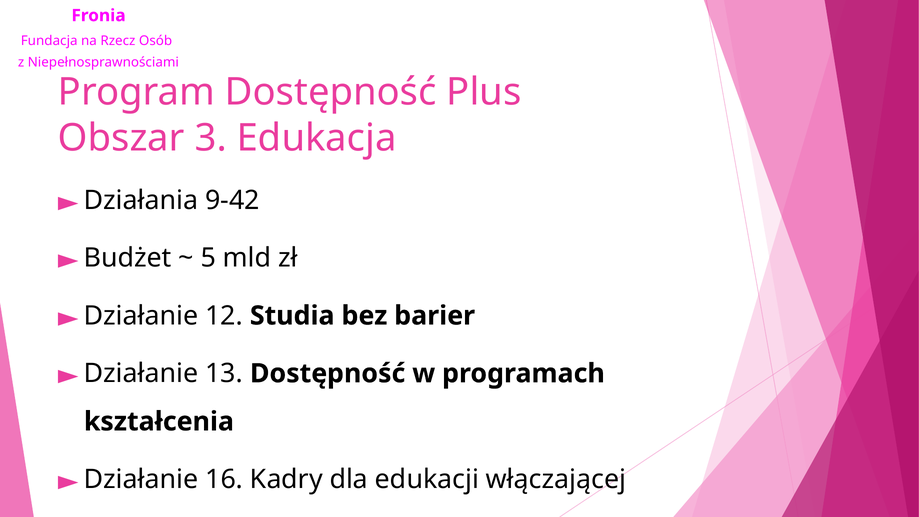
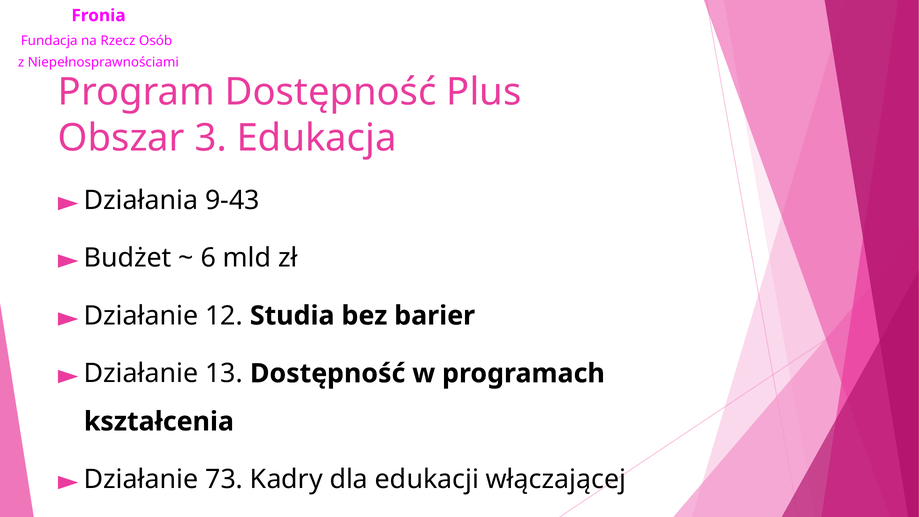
9-42: 9-42 -> 9-43
5: 5 -> 6
16: 16 -> 73
